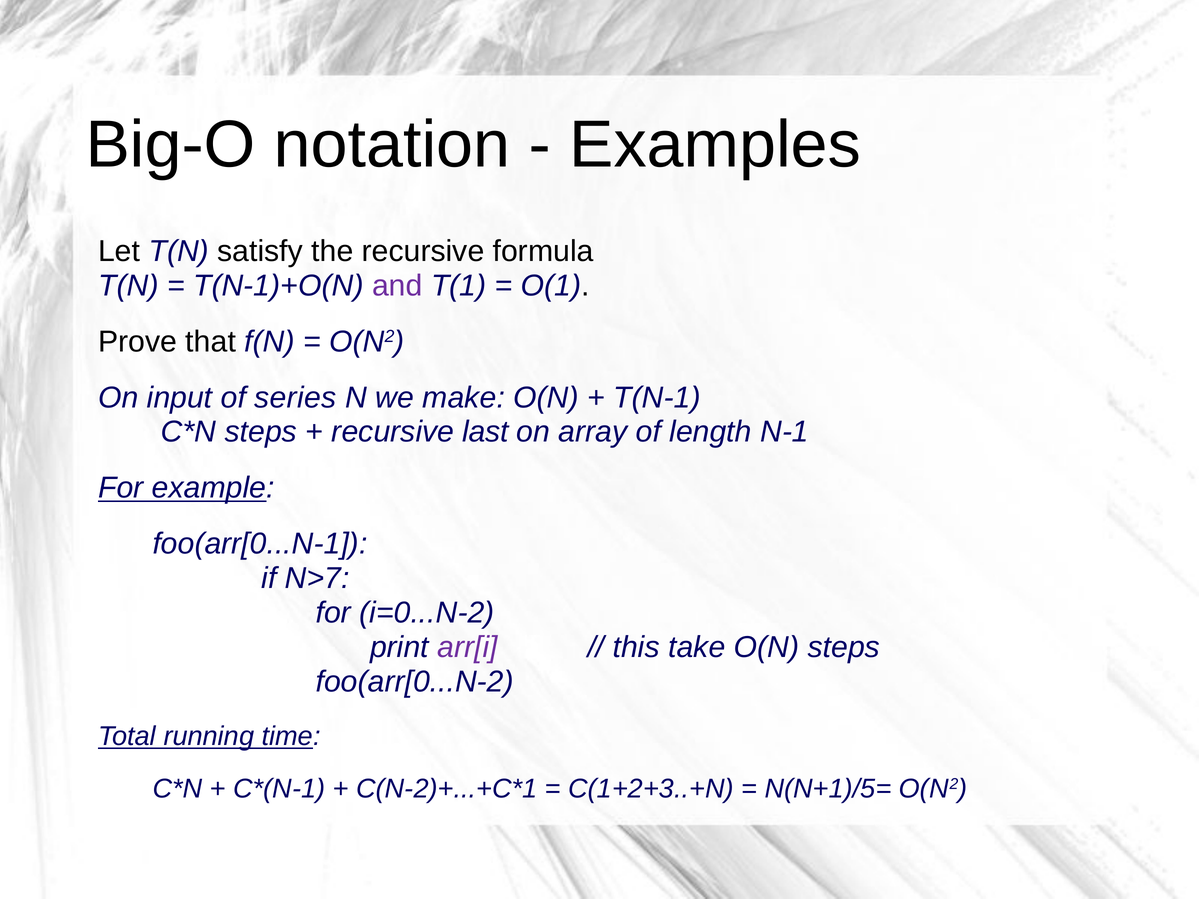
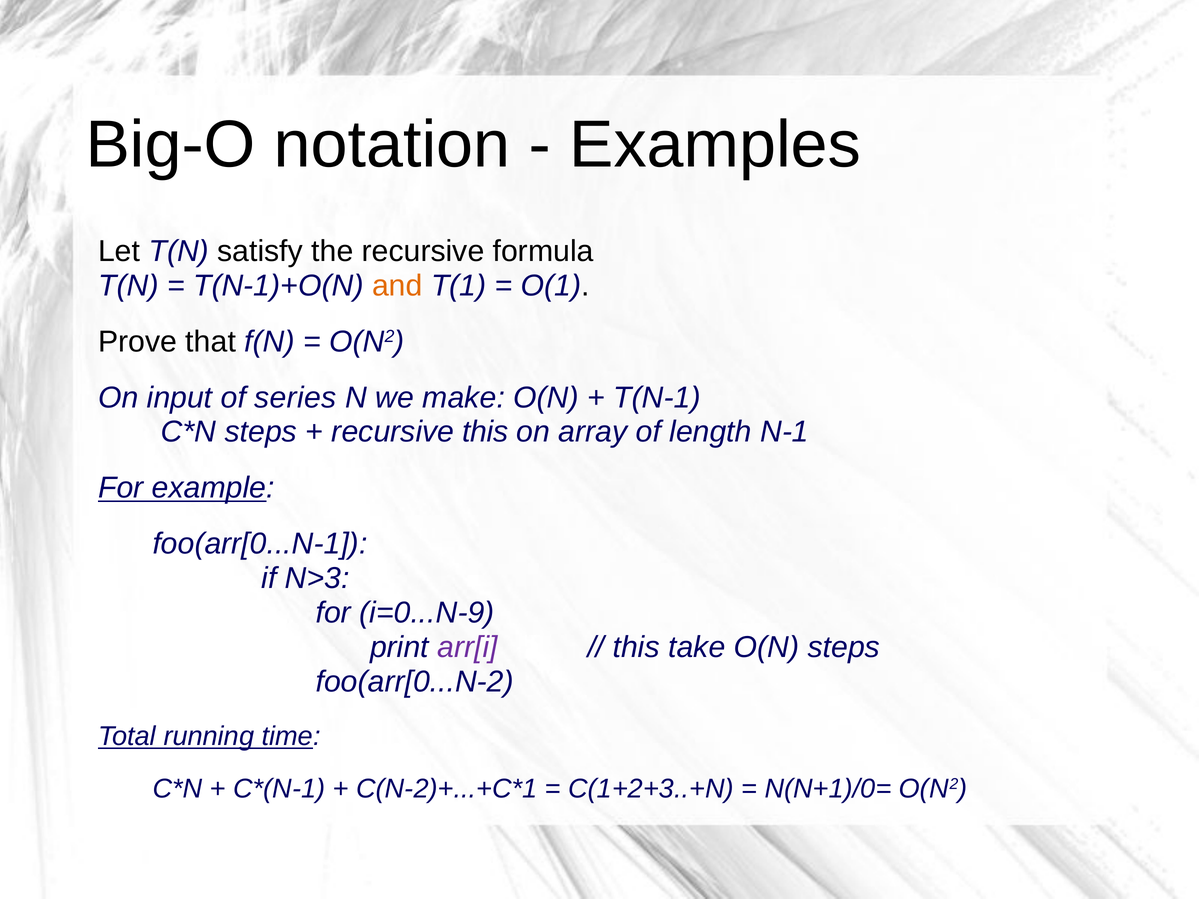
and colour: purple -> orange
recursive last: last -> this
N>7: N>7 -> N>3
i=0...N-2: i=0...N-2 -> i=0...N-9
N(N+1)/5=: N(N+1)/5= -> N(N+1)/0=
